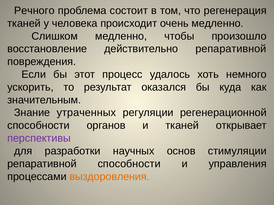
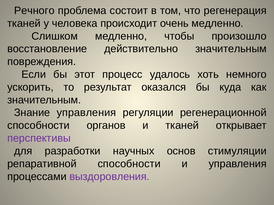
действительно репаративной: репаративной -> значительным
Знание утраченных: утраченных -> управления
выздоровления colour: orange -> purple
